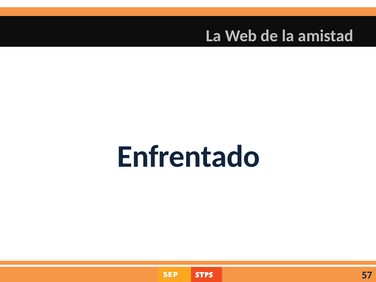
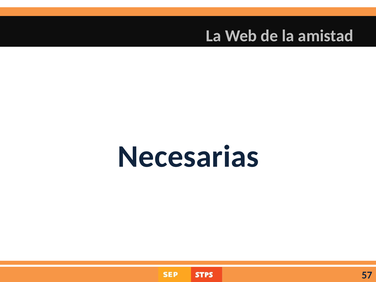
Enfrentado: Enfrentado -> Necesarias
